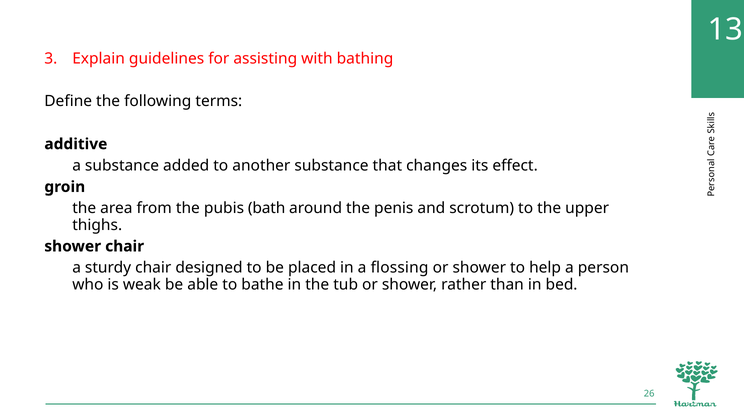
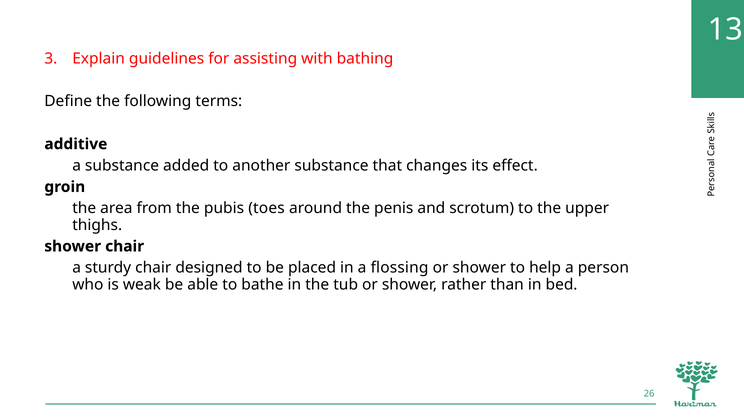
bath: bath -> toes
